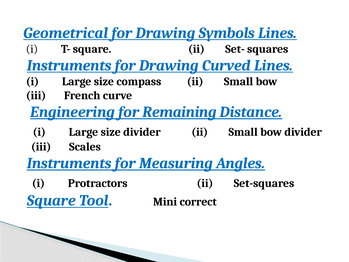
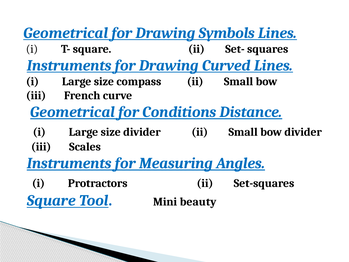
Engineering at (73, 112): Engineering -> Geometrical
Remaining: Remaining -> Conditions
correct: correct -> beauty
